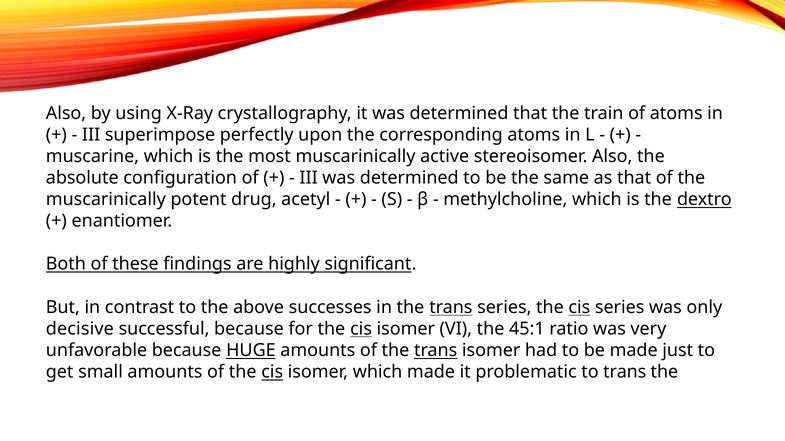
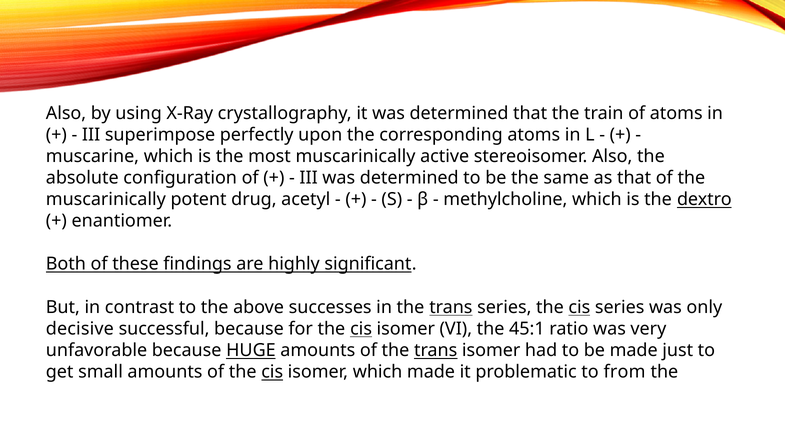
to trans: trans -> from
